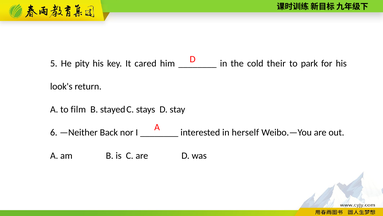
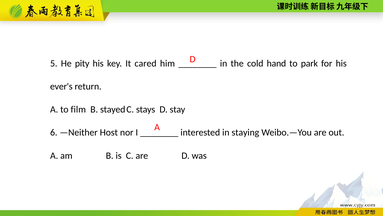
their: their -> hand
look's: look's -> ever's
Back: Back -> Host
herself: herself -> staying
